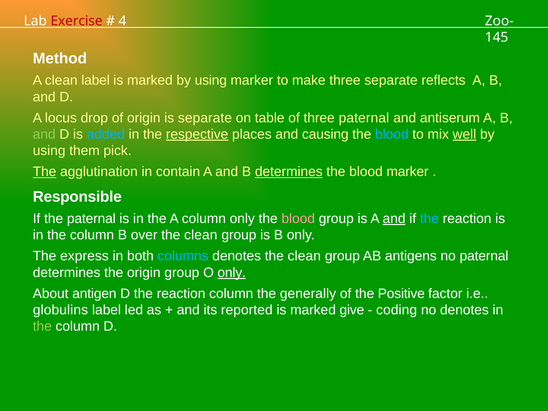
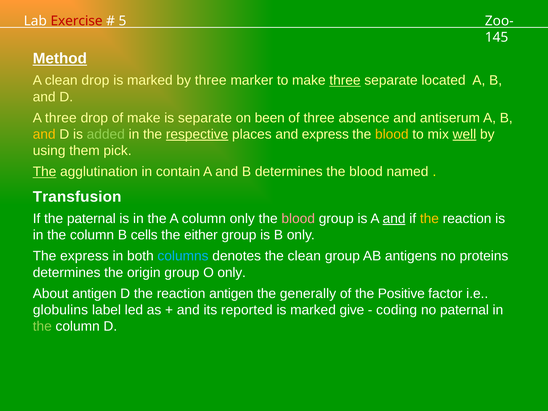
4: 4 -> 5
Method underline: none -> present
clean label: label -> drop
marked by using: using -> three
three at (345, 80) underline: none -> present
reflects: reflects -> located
A locus: locus -> three
of origin: origin -> make
table: table -> been
three paternal: paternal -> absence
and at (44, 134) colour: light green -> yellow
added colour: light blue -> light green
and causing: causing -> express
blood at (392, 134) colour: light blue -> yellow
determines at (289, 172) underline: present -> none
blood marker: marker -> named
Responsible: Responsible -> Transfusion
the at (429, 219) colour: light blue -> yellow
over: over -> cells
clean at (201, 235): clean -> either
no paternal: paternal -> proteins
only at (232, 273) underline: present -> none
reaction column: column -> antigen
no denotes: denotes -> paternal
